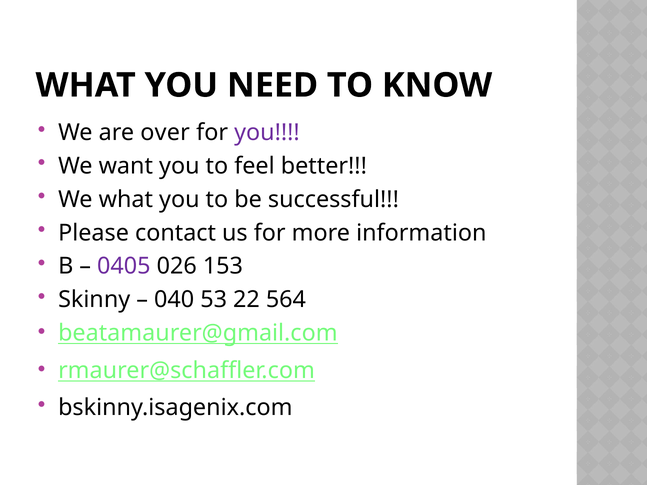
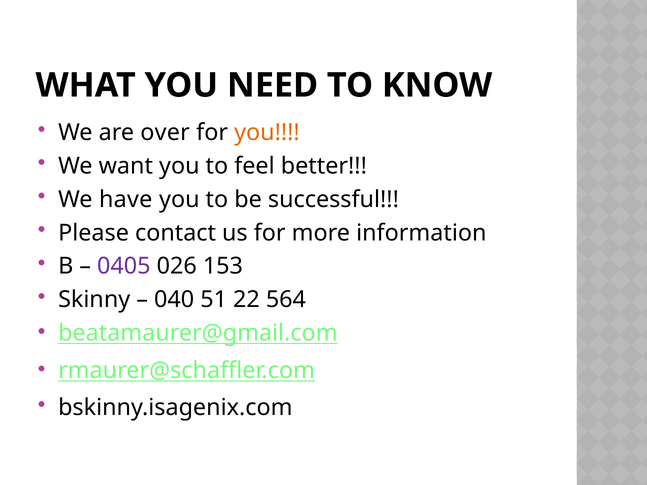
you at (267, 133) colour: purple -> orange
We what: what -> have
53: 53 -> 51
